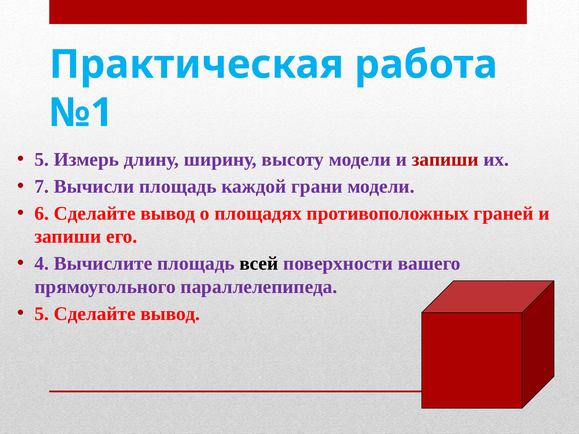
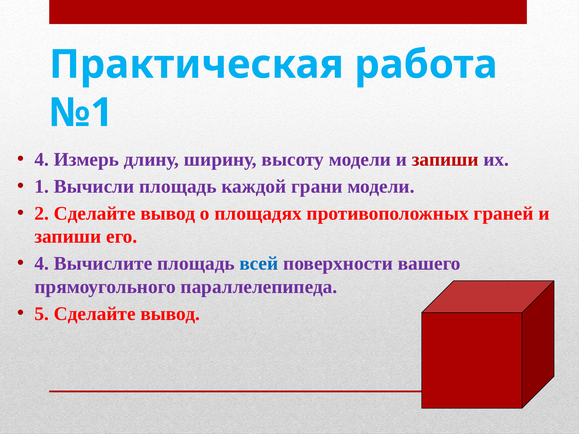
5 at (42, 160): 5 -> 4
7: 7 -> 1
6: 6 -> 2
всей colour: black -> blue
